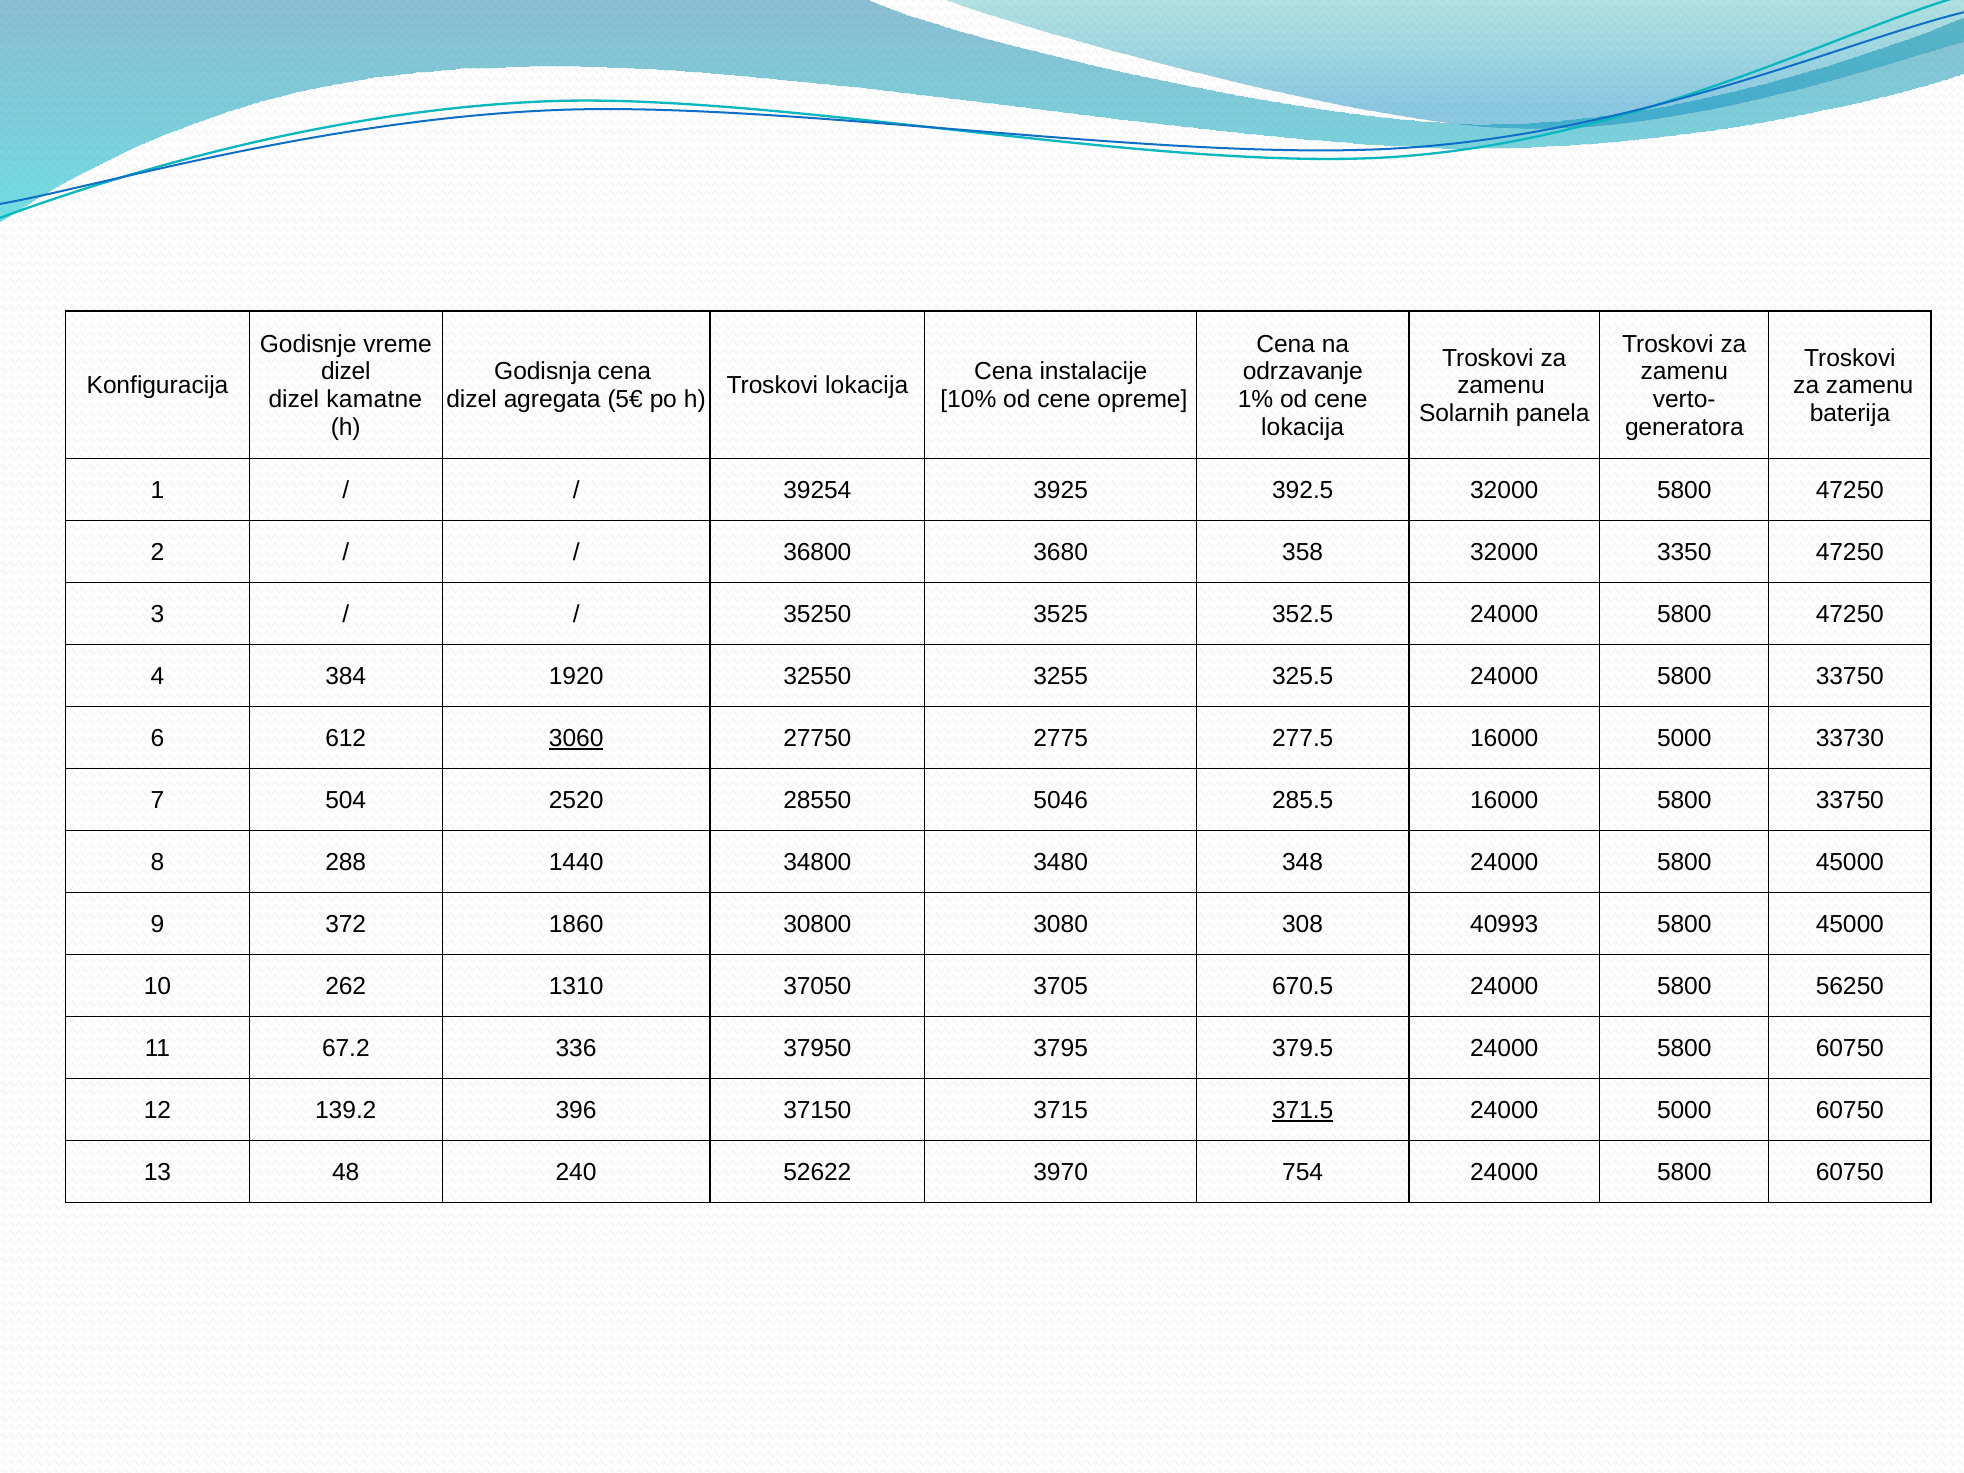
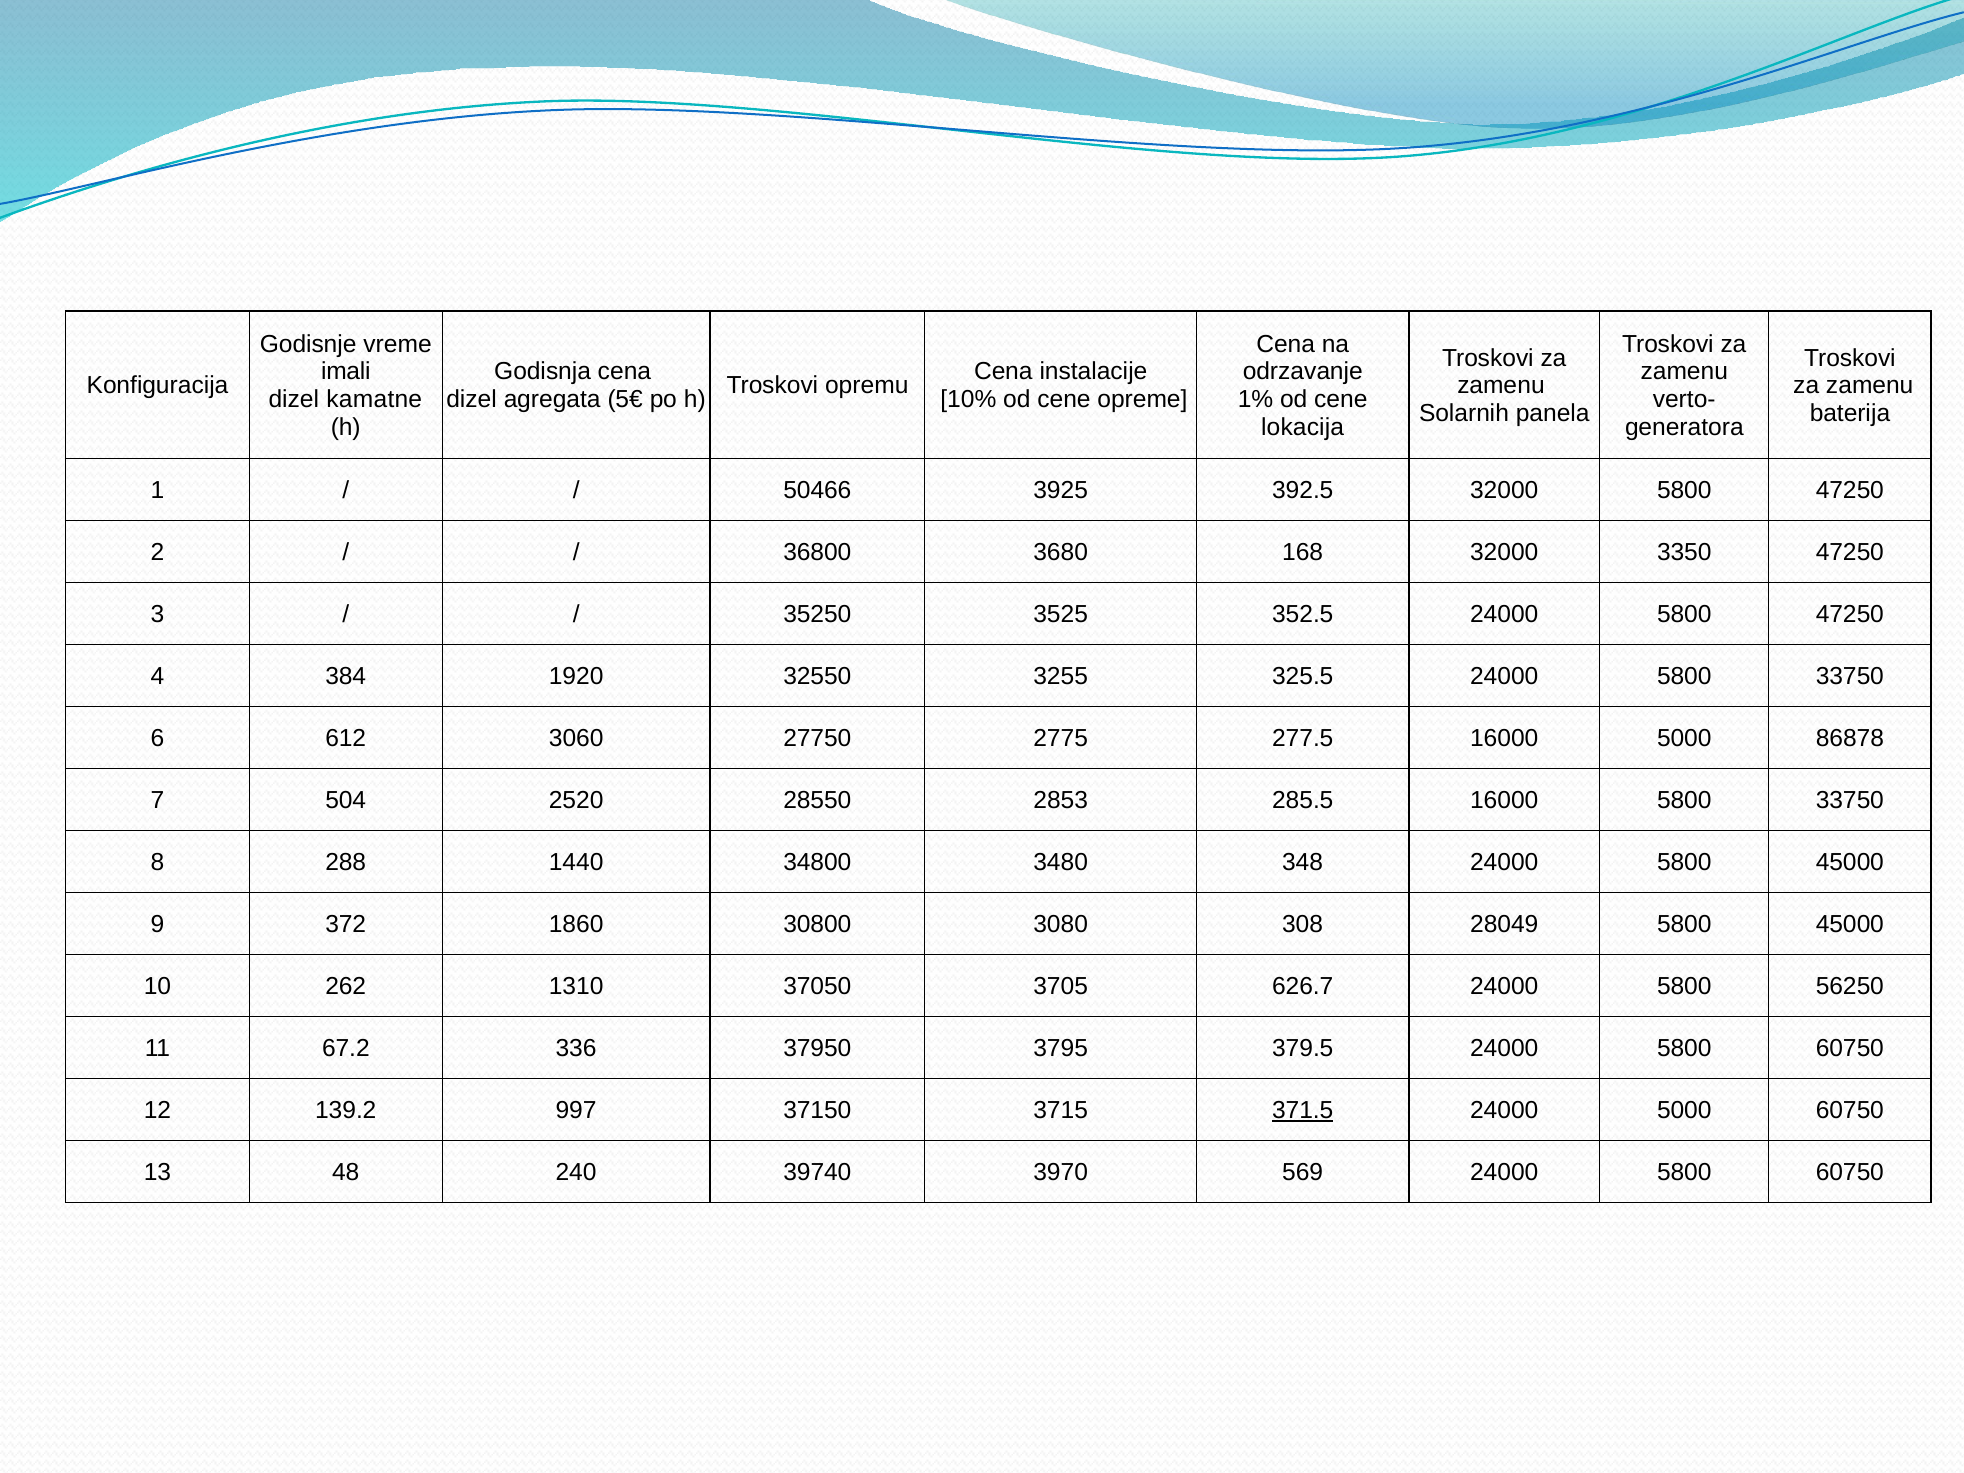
dizel at (346, 372): dizel -> imali
Troskovi lokacija: lokacija -> opremu
39254: 39254 -> 50466
358: 358 -> 168
3060 underline: present -> none
33730: 33730 -> 86878
5046: 5046 -> 2853
40993: 40993 -> 28049
670.5: 670.5 -> 626.7
396: 396 -> 997
52622: 52622 -> 39740
754: 754 -> 569
